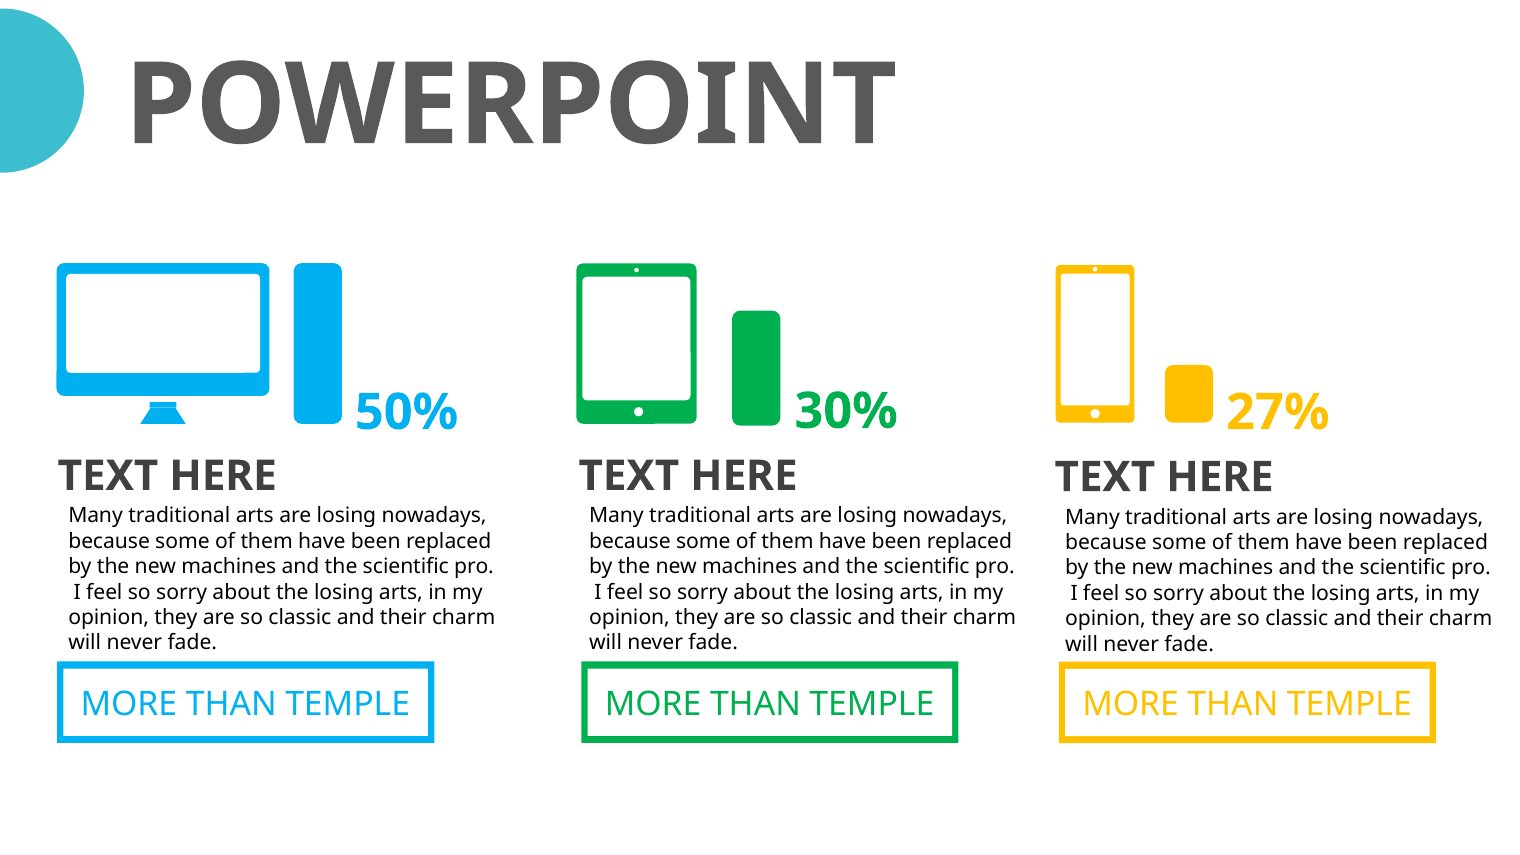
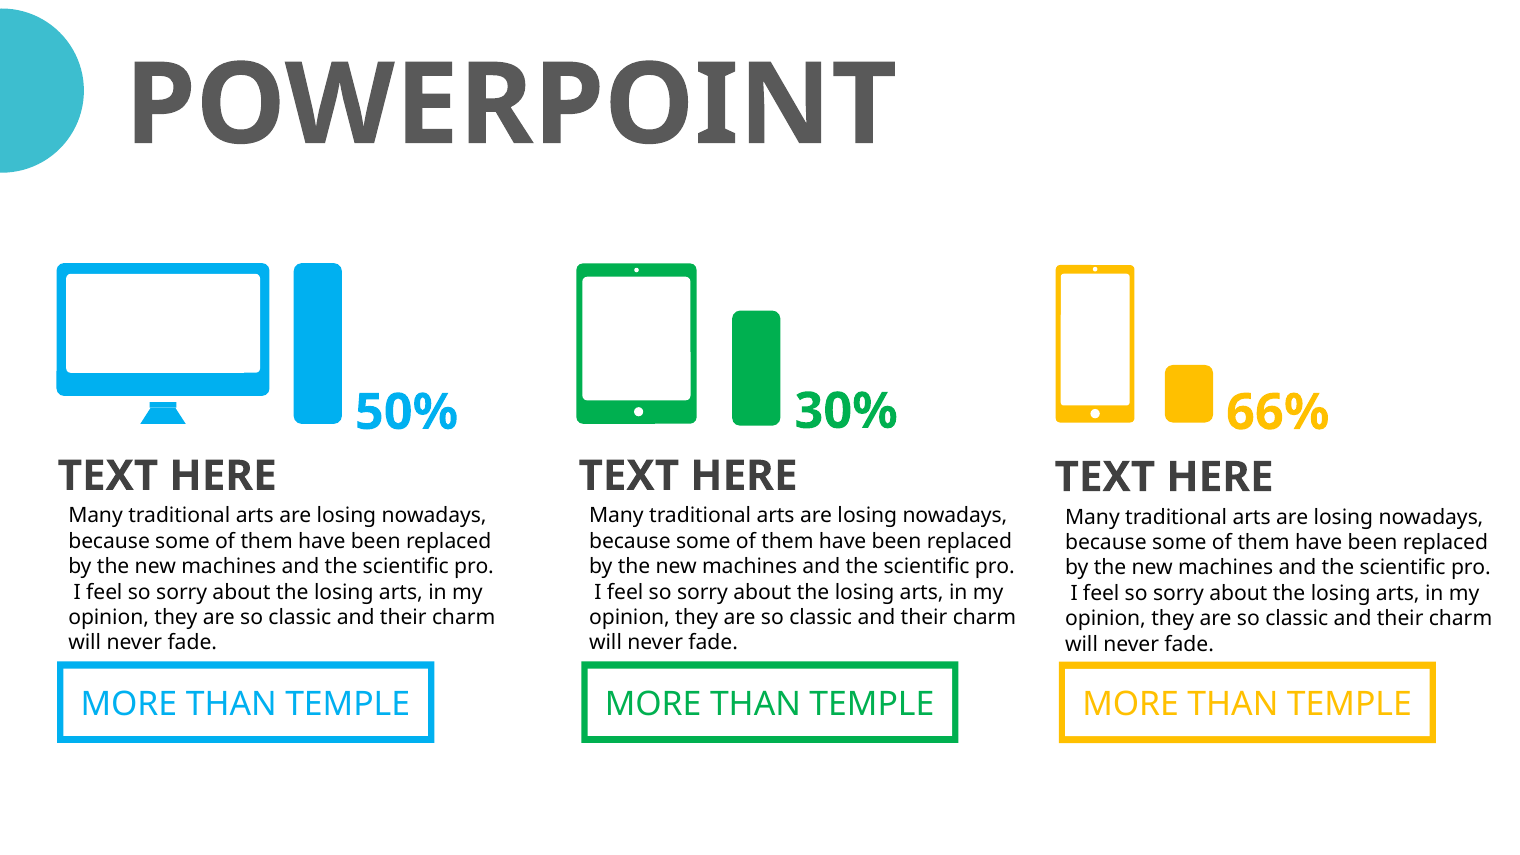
27%: 27% -> 66%
